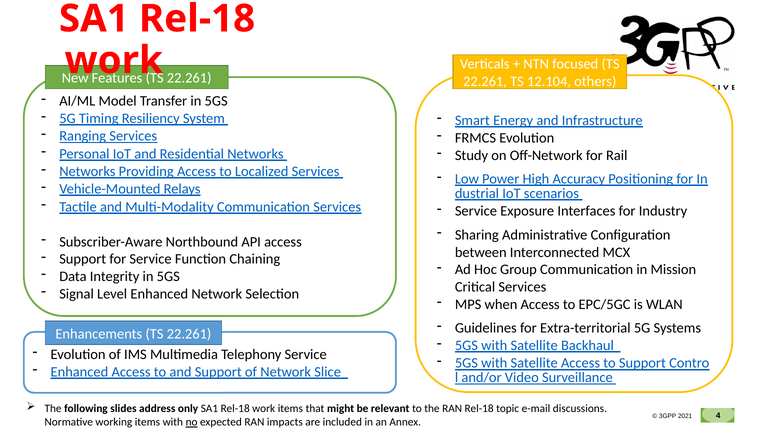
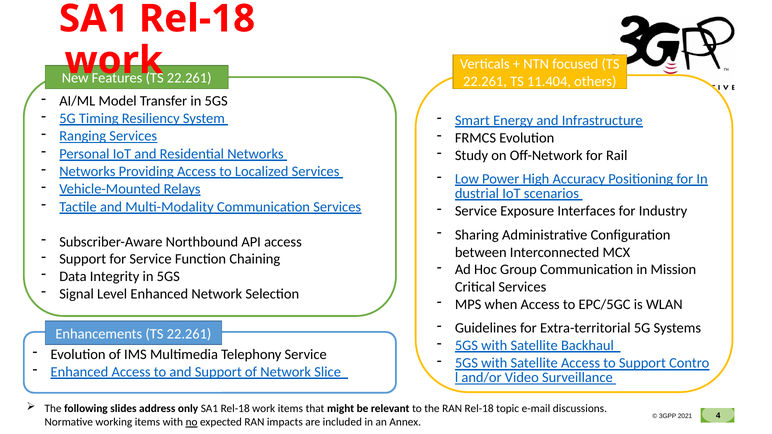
12.104: 12.104 -> 11.404
